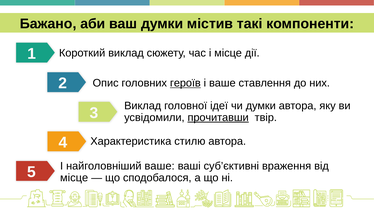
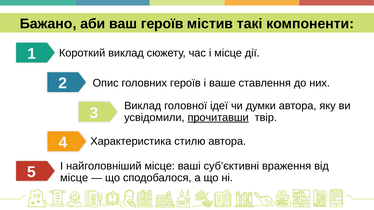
ваш думки: думки -> героїв
героїв at (185, 83) underline: present -> none
найголовніший ваше: ваше -> місце
